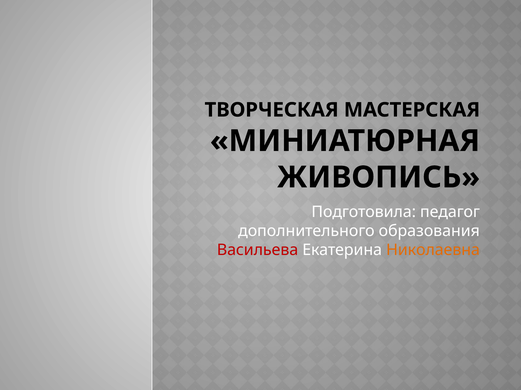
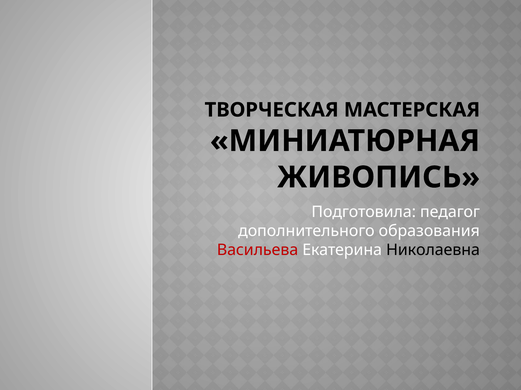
Николаевна colour: orange -> black
